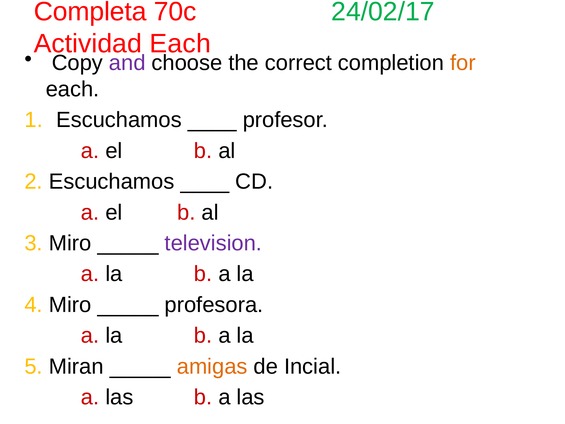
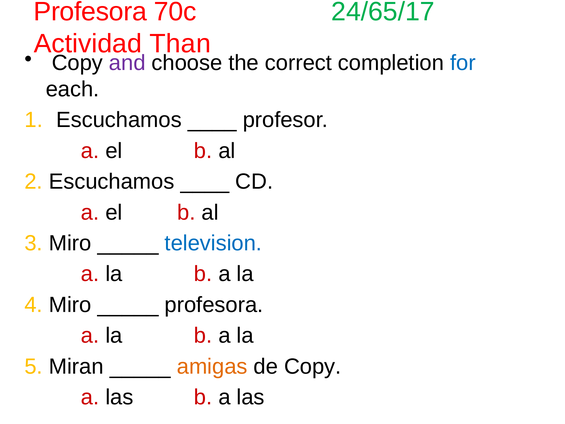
Completa at (90, 12): Completa -> Profesora
24/02/17: 24/02/17 -> 24/65/17
Actividad Each: Each -> Than
for colour: orange -> blue
television colour: purple -> blue
de Incial: Incial -> Copy
